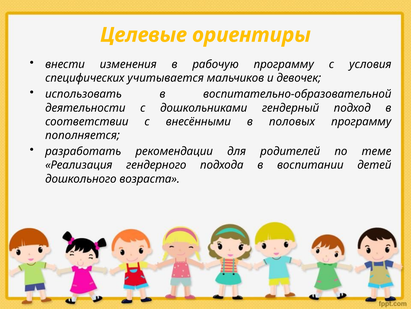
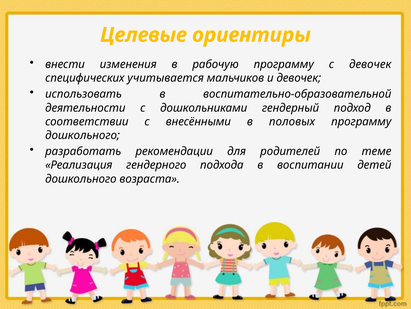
с условия: условия -> девочек
пополняется at (83, 135): пополняется -> дошкольного
